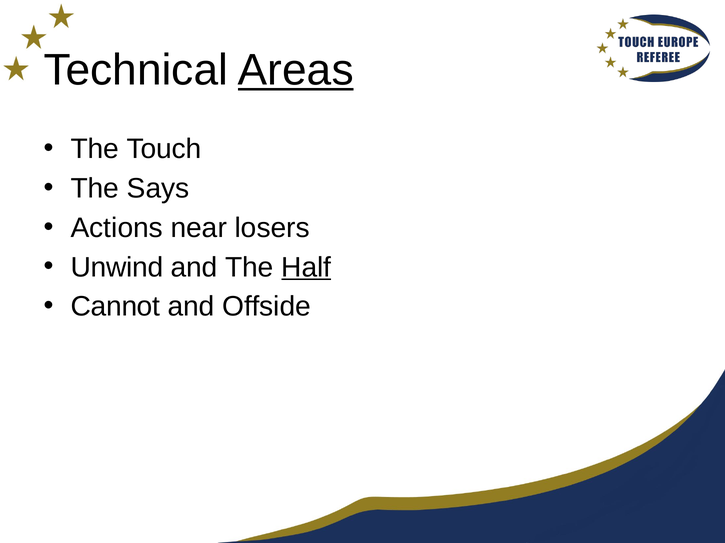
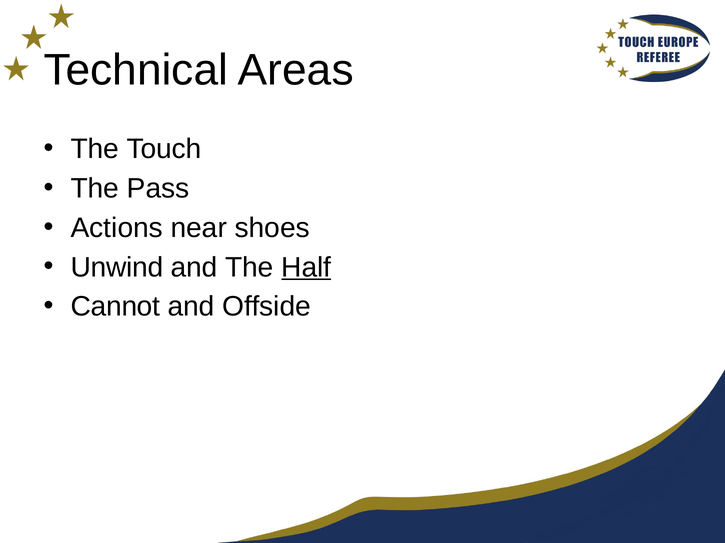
Areas underline: present -> none
Says: Says -> Pass
losers: losers -> shoes
